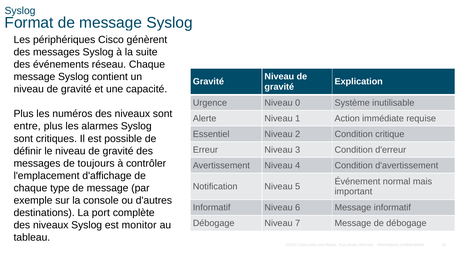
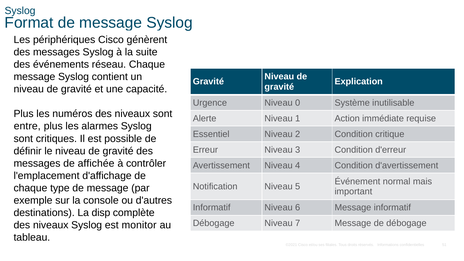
toujours: toujours -> affichée
port: port -> disp
